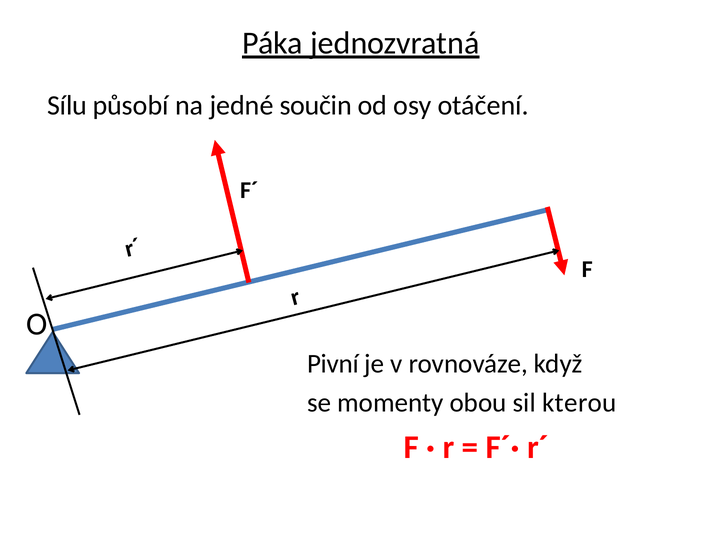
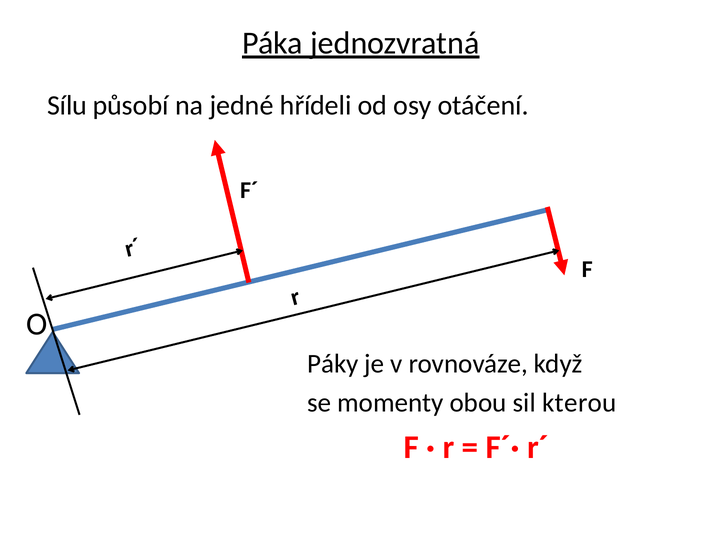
součin: součin -> hřídeli
Pivní: Pivní -> Páky
